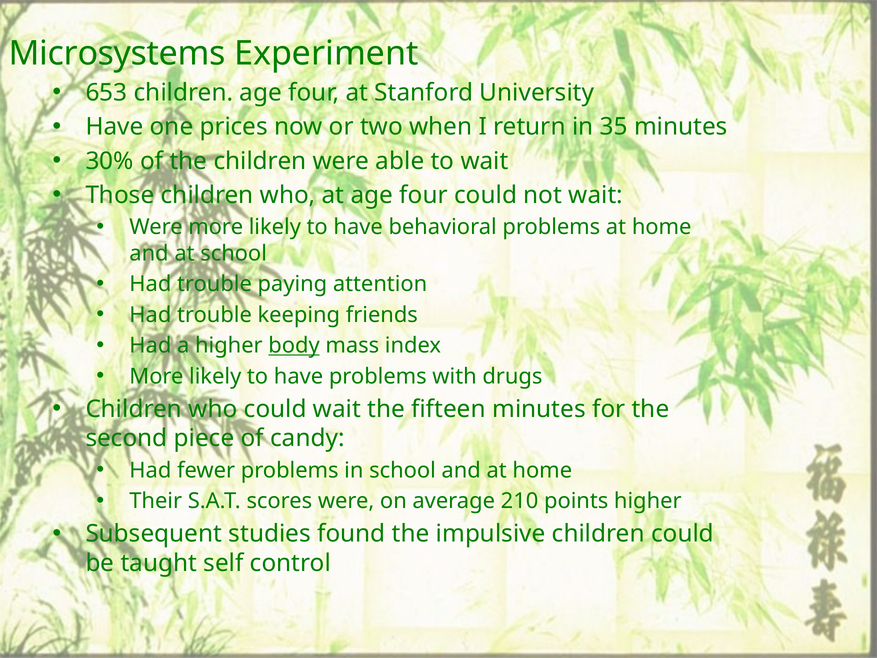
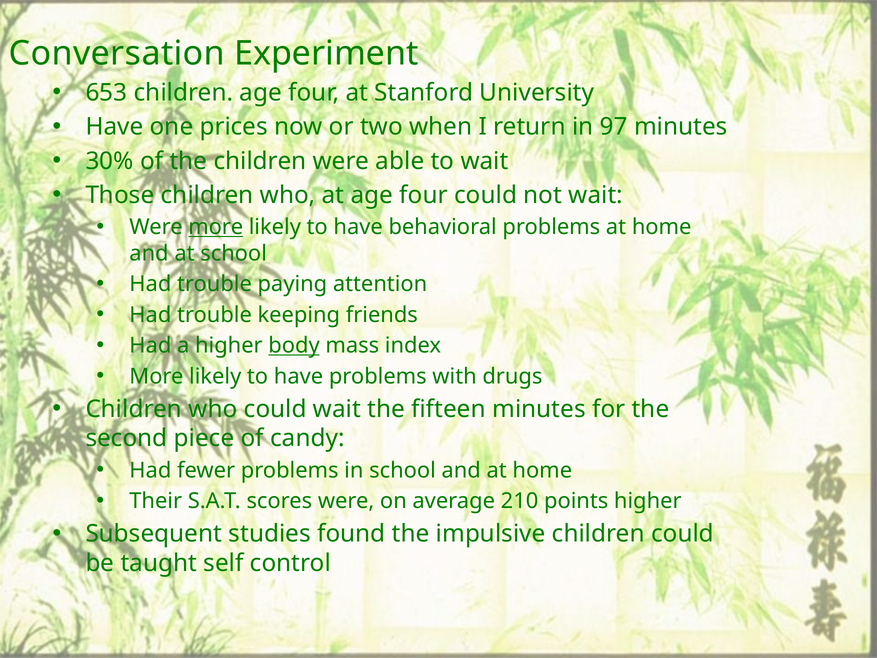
Microsystems: Microsystems -> Conversation
35: 35 -> 97
more at (216, 227) underline: none -> present
